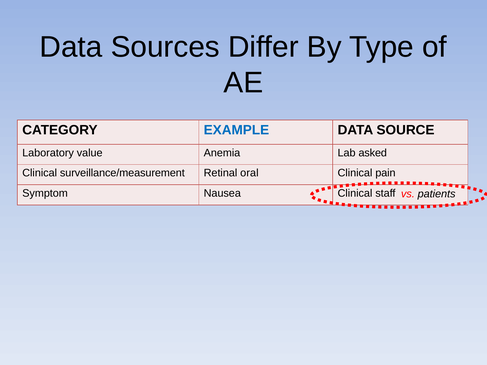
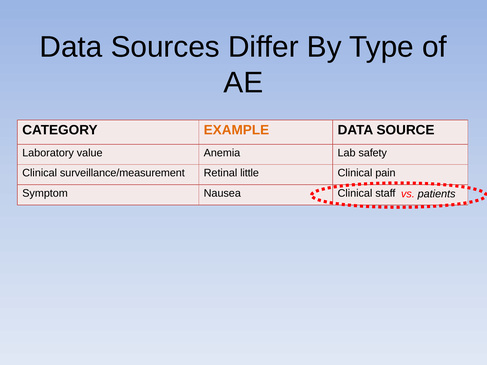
EXAMPLE colour: blue -> orange
asked: asked -> safety
oral: oral -> little
